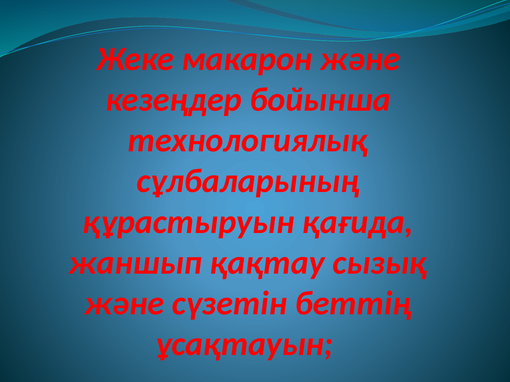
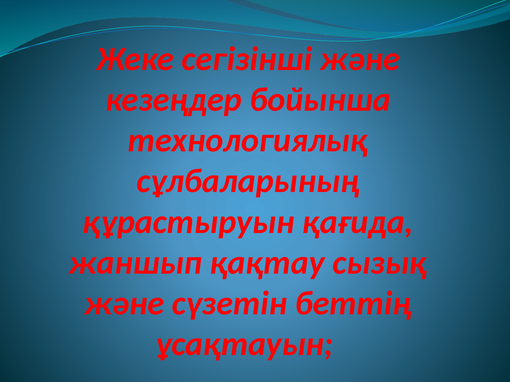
макарон: макарон -> сегiзiншi
